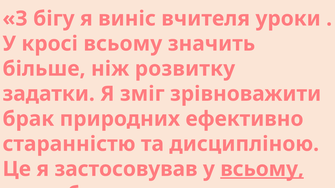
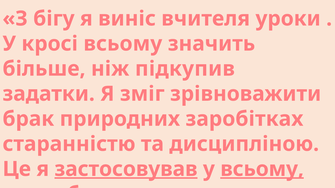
розвитку: розвитку -> підкупив
ефективно: ефективно -> заробітках
застосовував underline: none -> present
